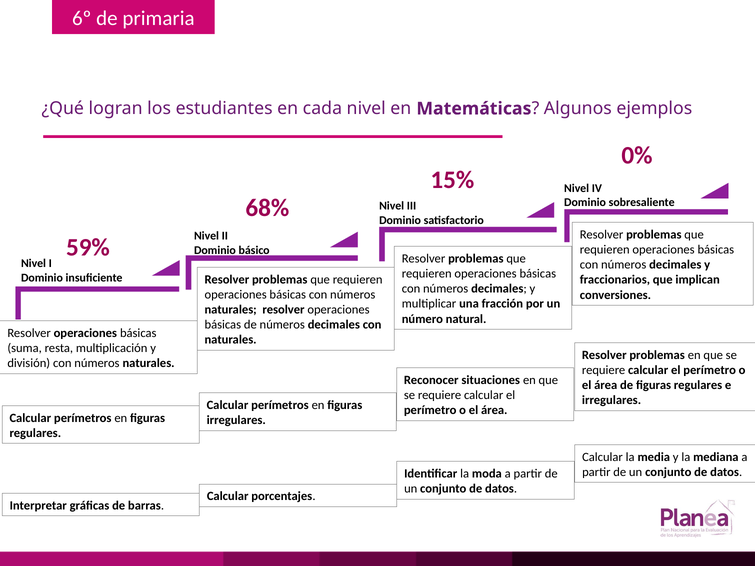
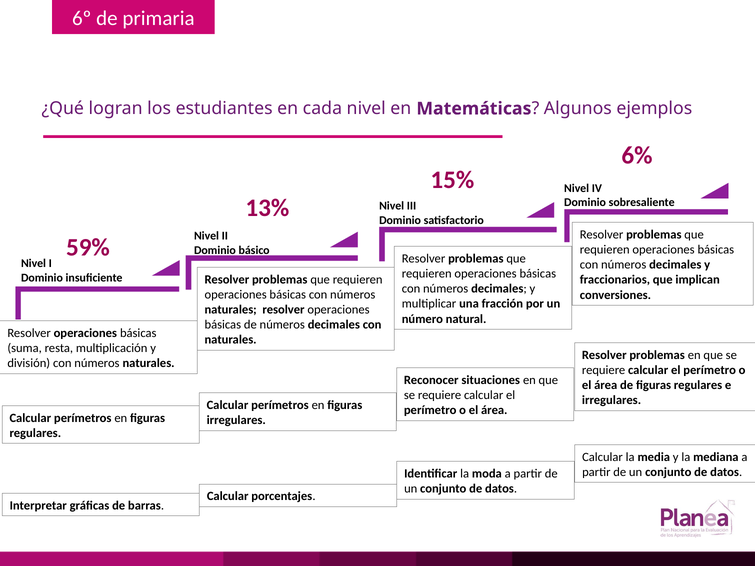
0%: 0% -> 6%
68%: 68% -> 13%
